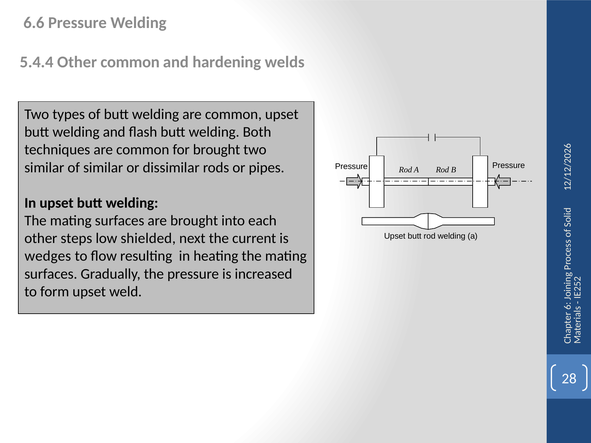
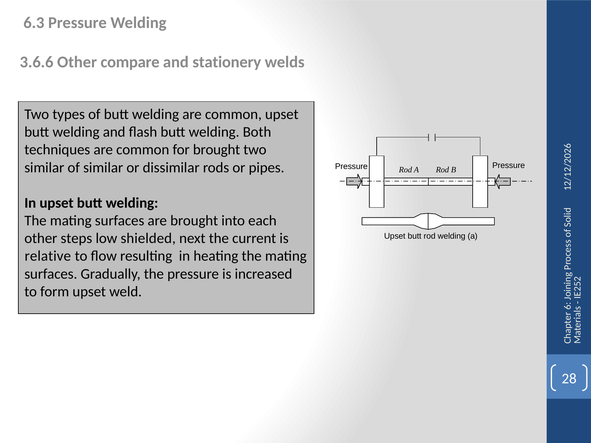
6.6: 6.6 -> 6.3
5.4.4: 5.4.4 -> 3.6.6
Other common: common -> compare
hardening: hardening -> stationery
wedges: wedges -> relative
